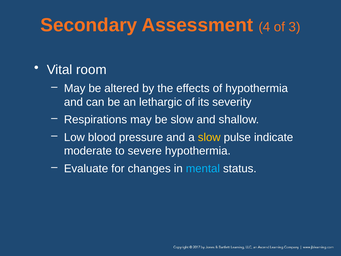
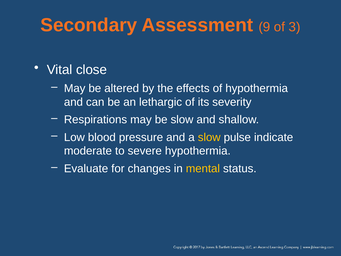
4: 4 -> 9
room: room -> close
mental colour: light blue -> yellow
